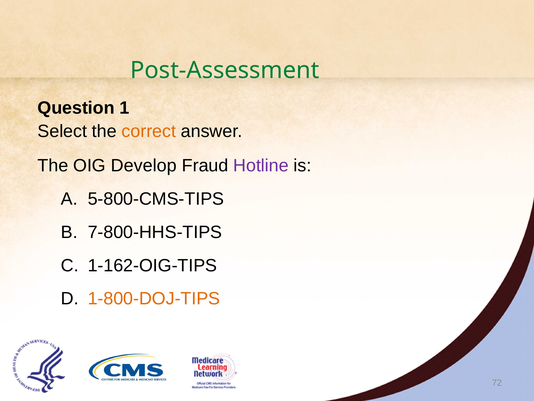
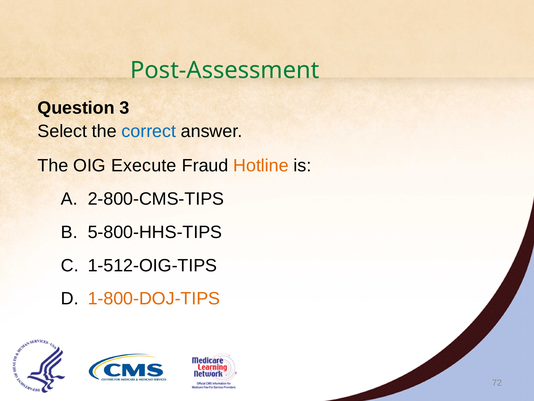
1: 1 -> 3
correct colour: orange -> blue
Develop: Develop -> Execute
Hotline colour: purple -> orange
5-800-CMS-TIPS: 5-800-CMS-TIPS -> 2-800-CMS-TIPS
7-800-HHS-TIPS: 7-800-HHS-TIPS -> 5-800-HHS-TIPS
1-162-OIG-TIPS: 1-162-OIG-TIPS -> 1-512-OIG-TIPS
